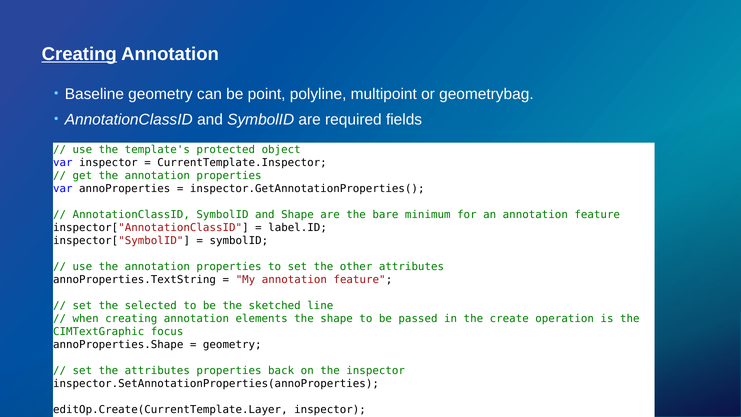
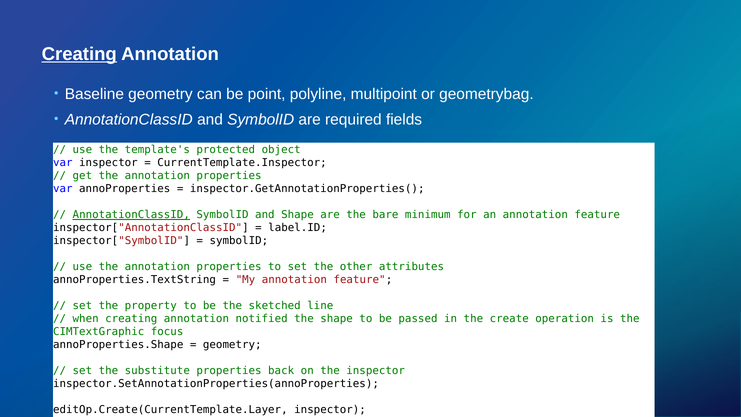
AnnotationClassID at (131, 215) underline: none -> present
selected: selected -> property
elements: elements -> notified
the attributes: attributes -> substitute
